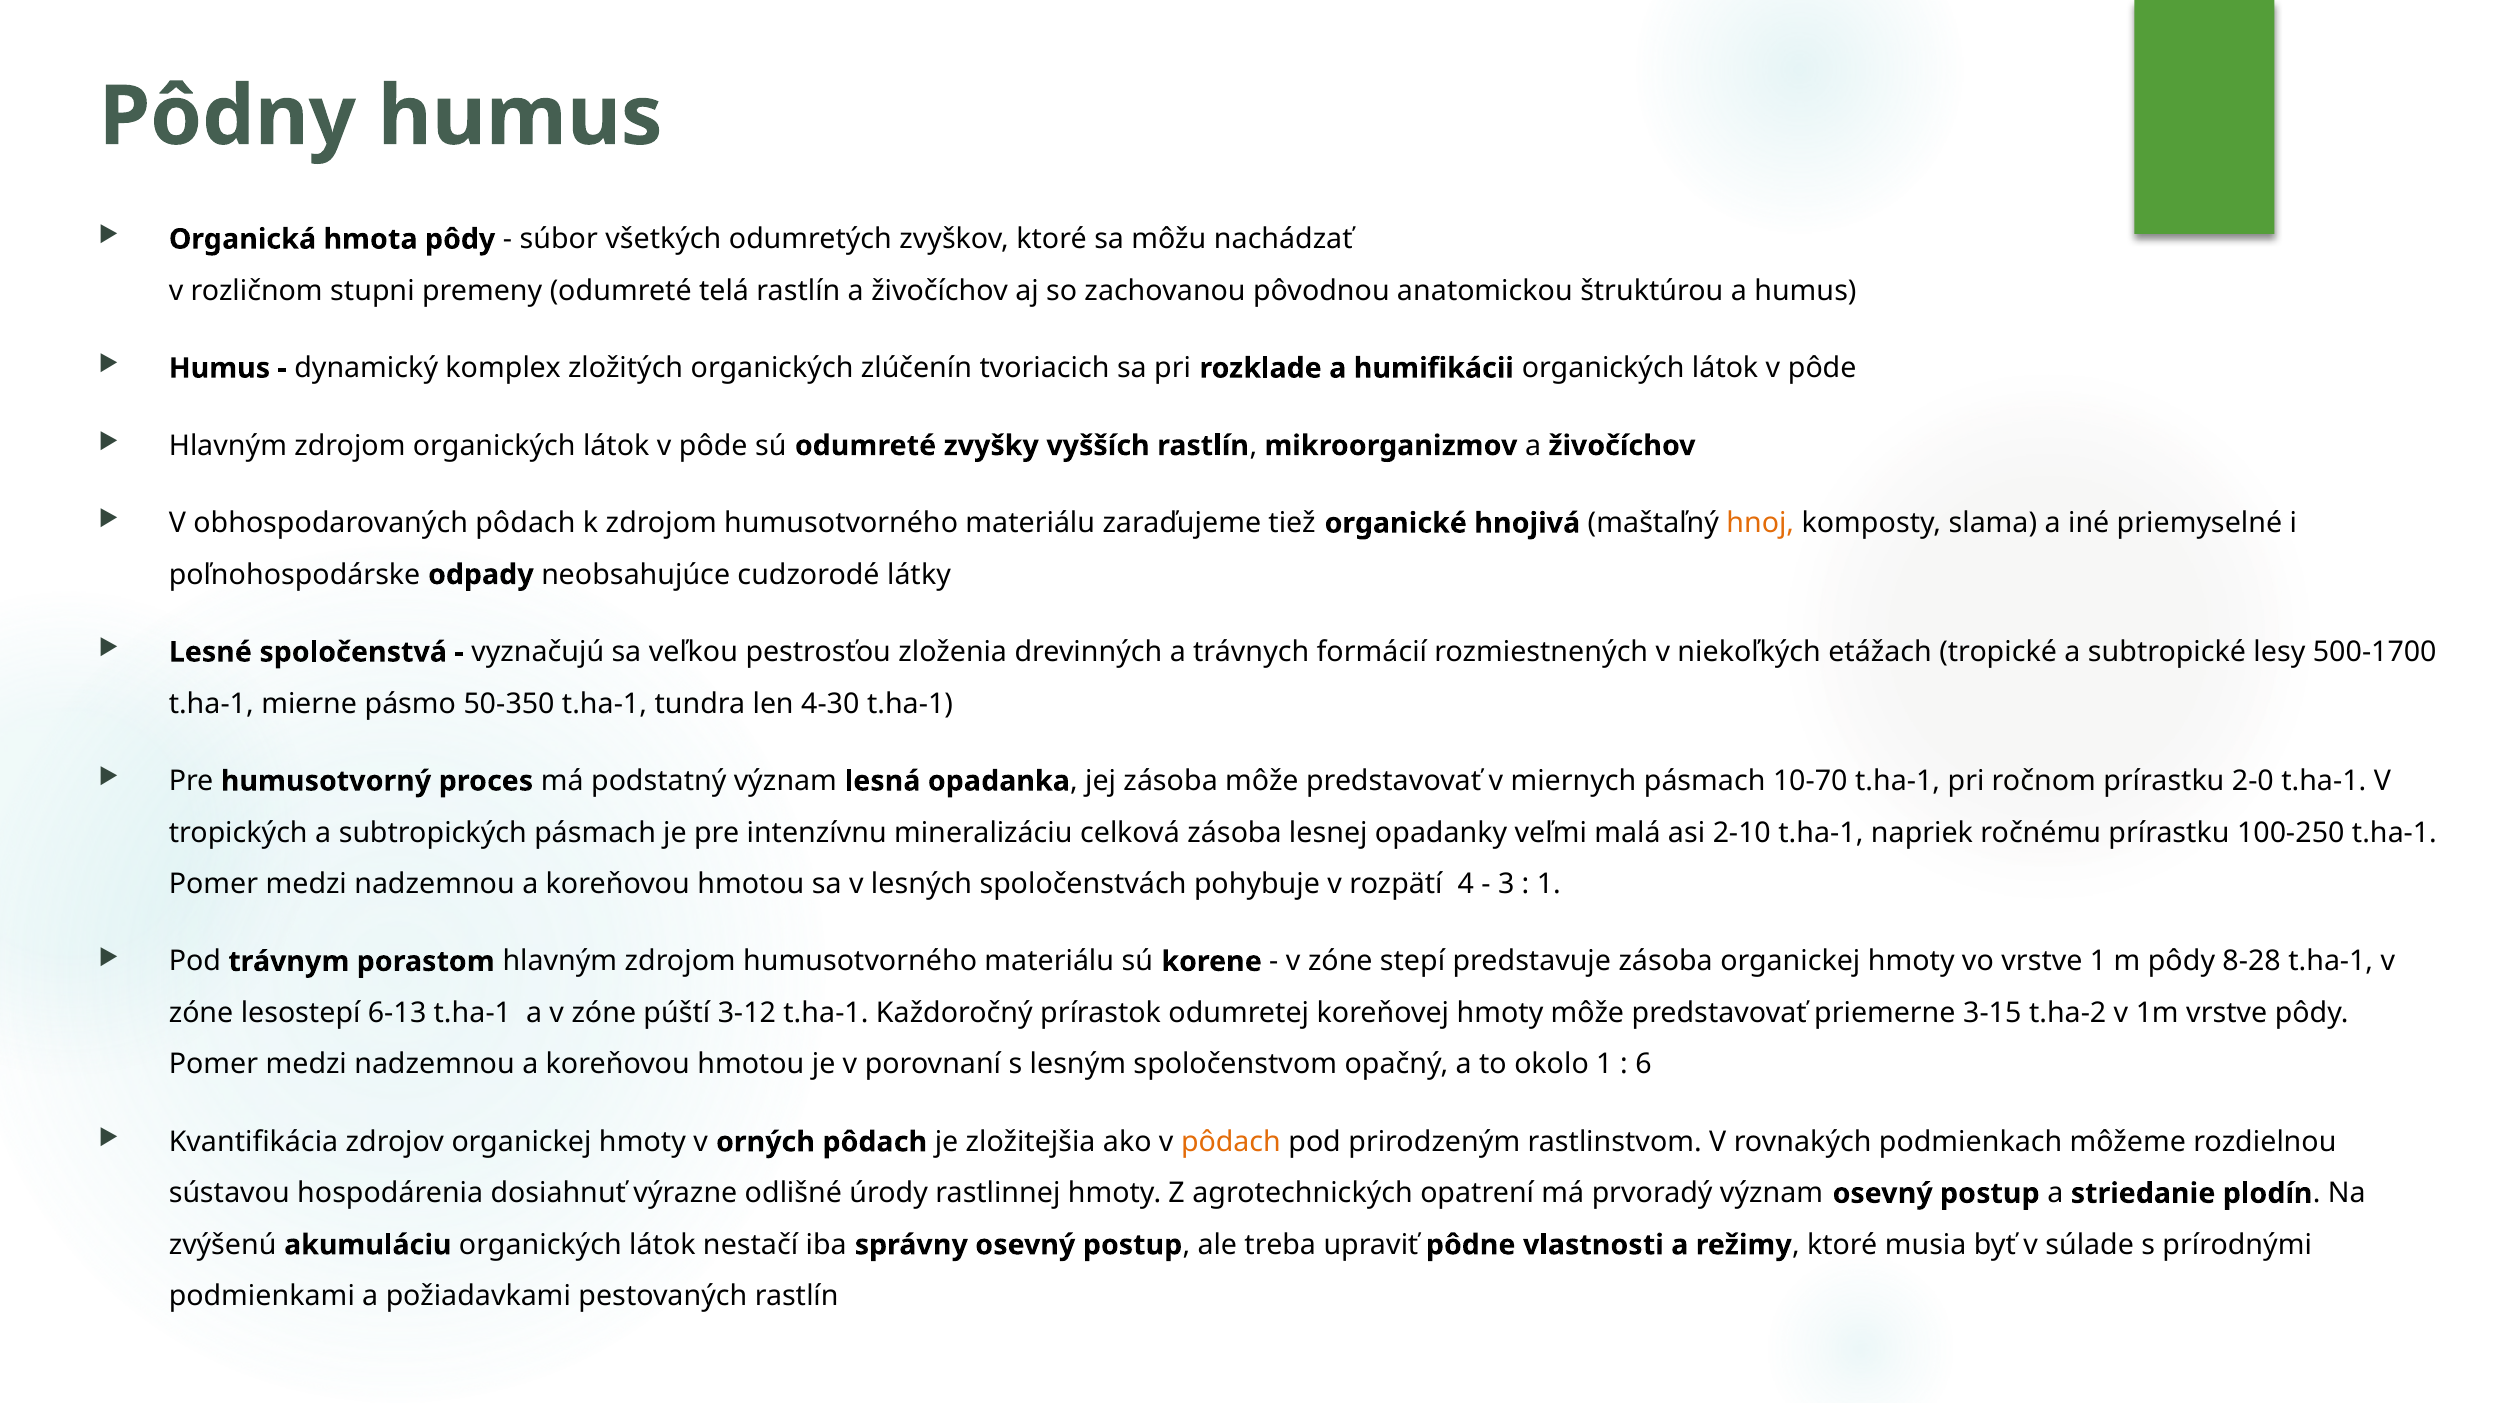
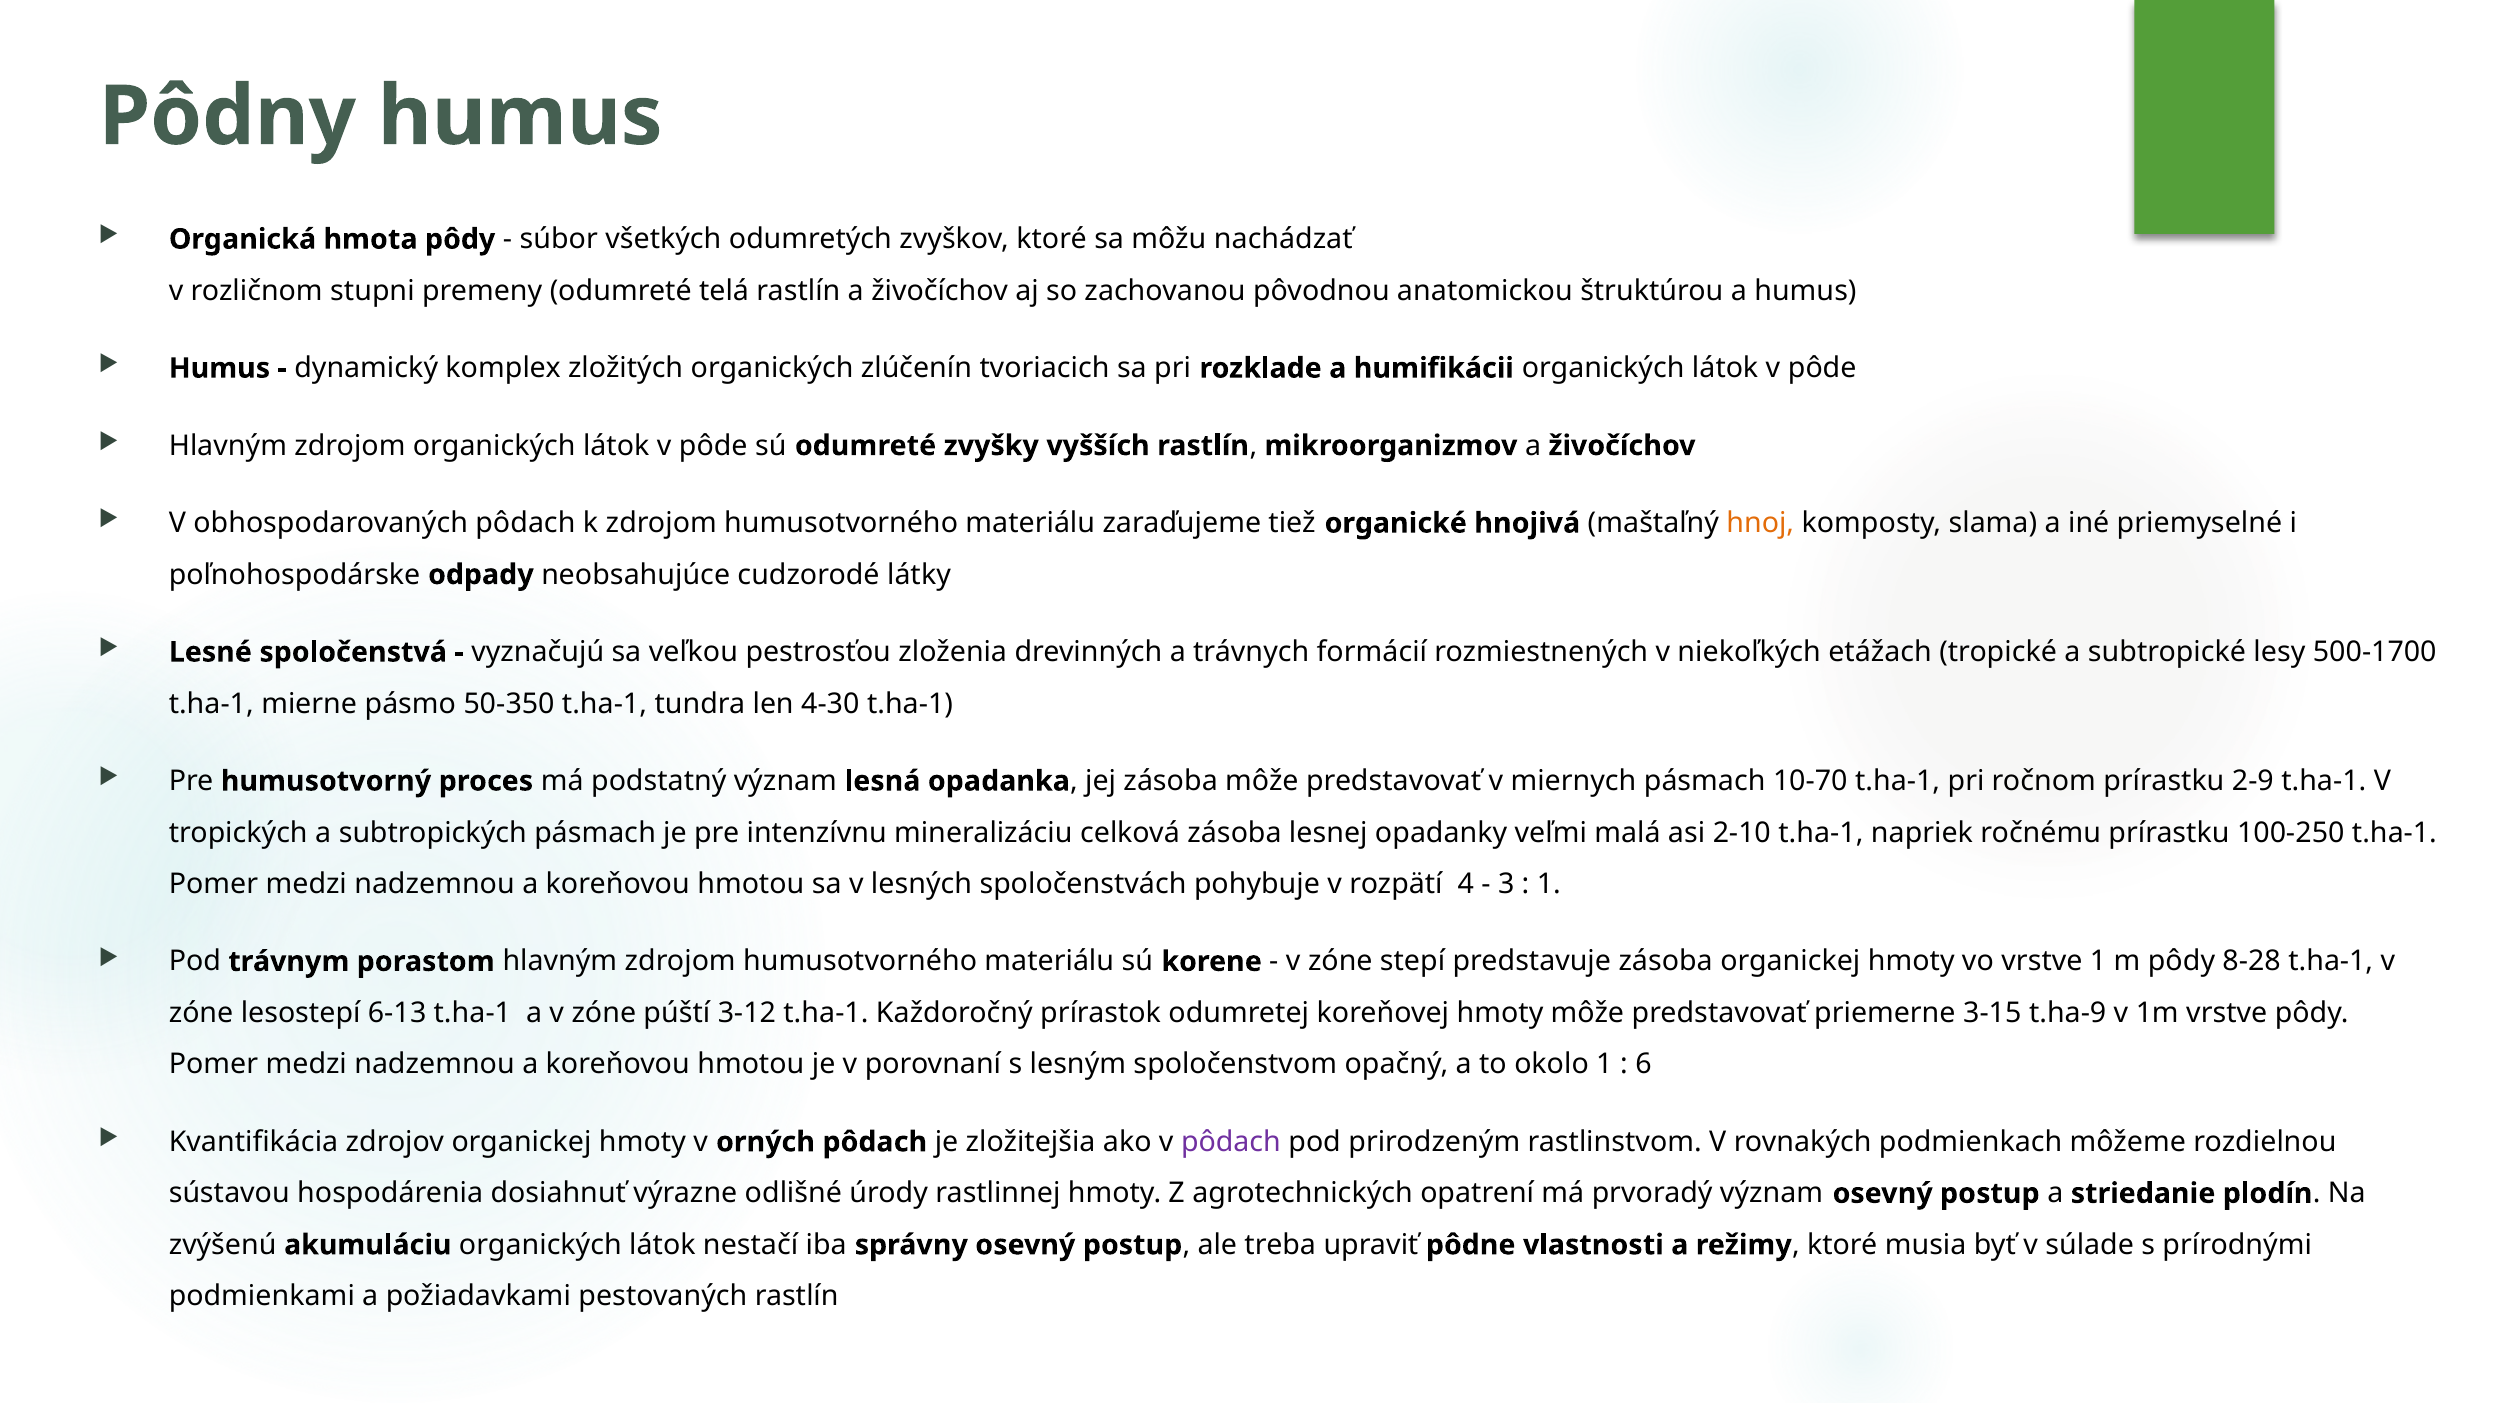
2-0: 2-0 -> 2-9
t.ha-2: t.ha-2 -> t.ha-9
pôdach at (1231, 1141) colour: orange -> purple
